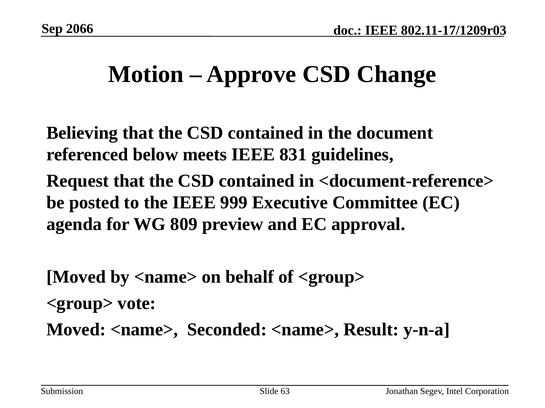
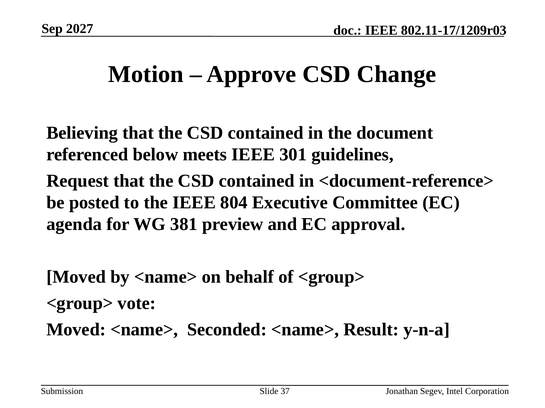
2066: 2066 -> 2027
831: 831 -> 301
999: 999 -> 804
809: 809 -> 381
63: 63 -> 37
